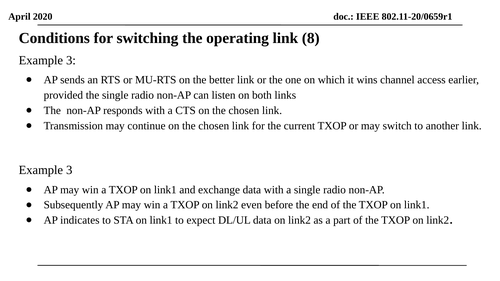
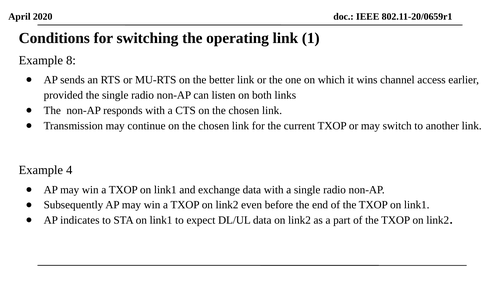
8: 8 -> 1
3 at (71, 60): 3 -> 8
3 at (69, 170): 3 -> 4
